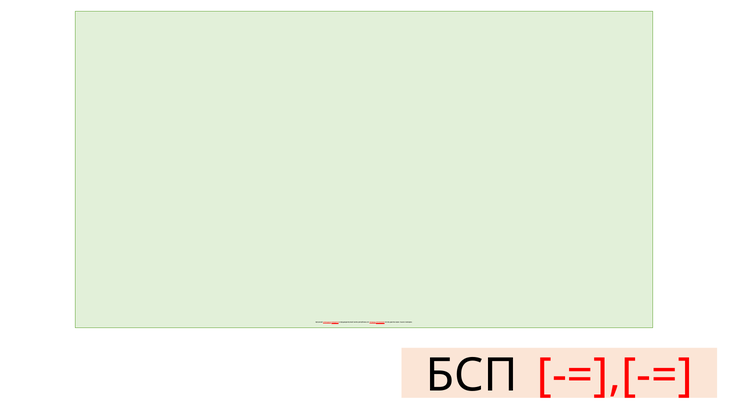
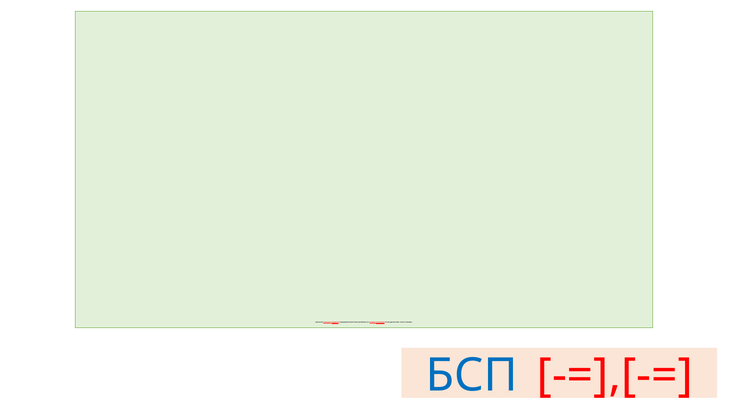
БСП colour: black -> blue
